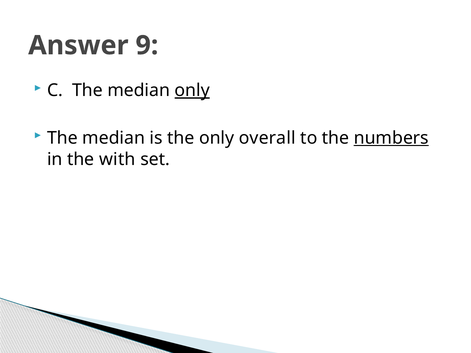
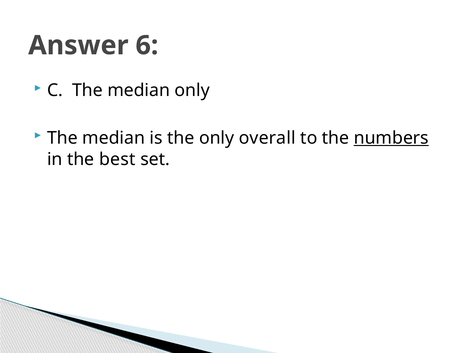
9: 9 -> 6
only at (192, 90) underline: present -> none
with: with -> best
